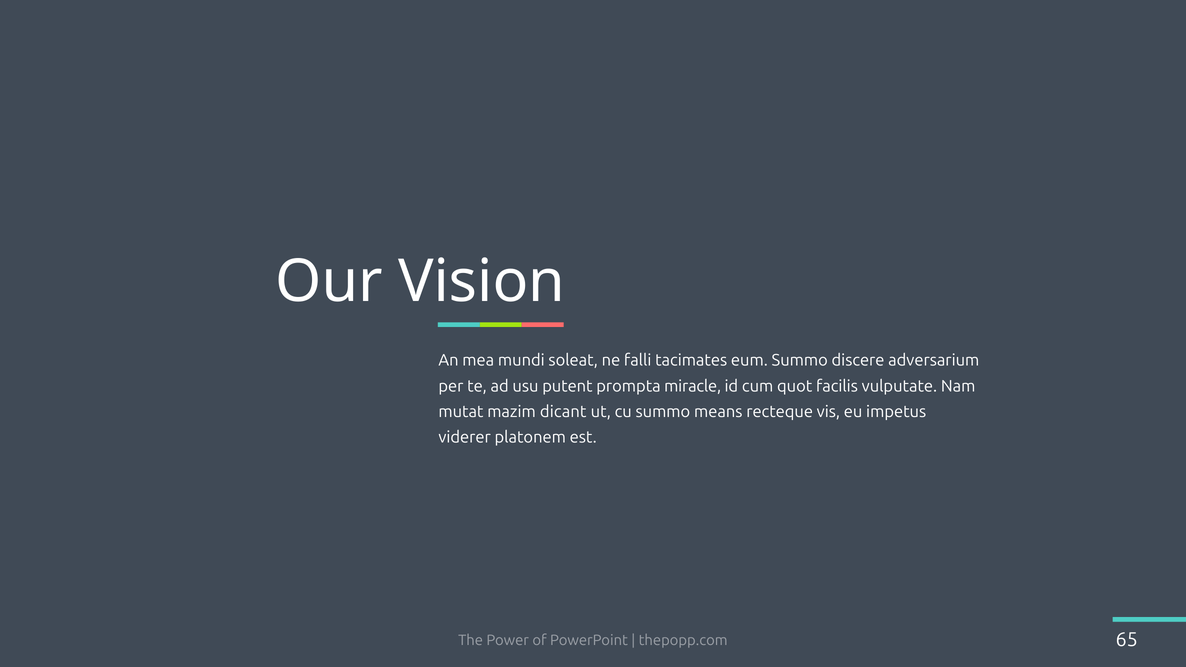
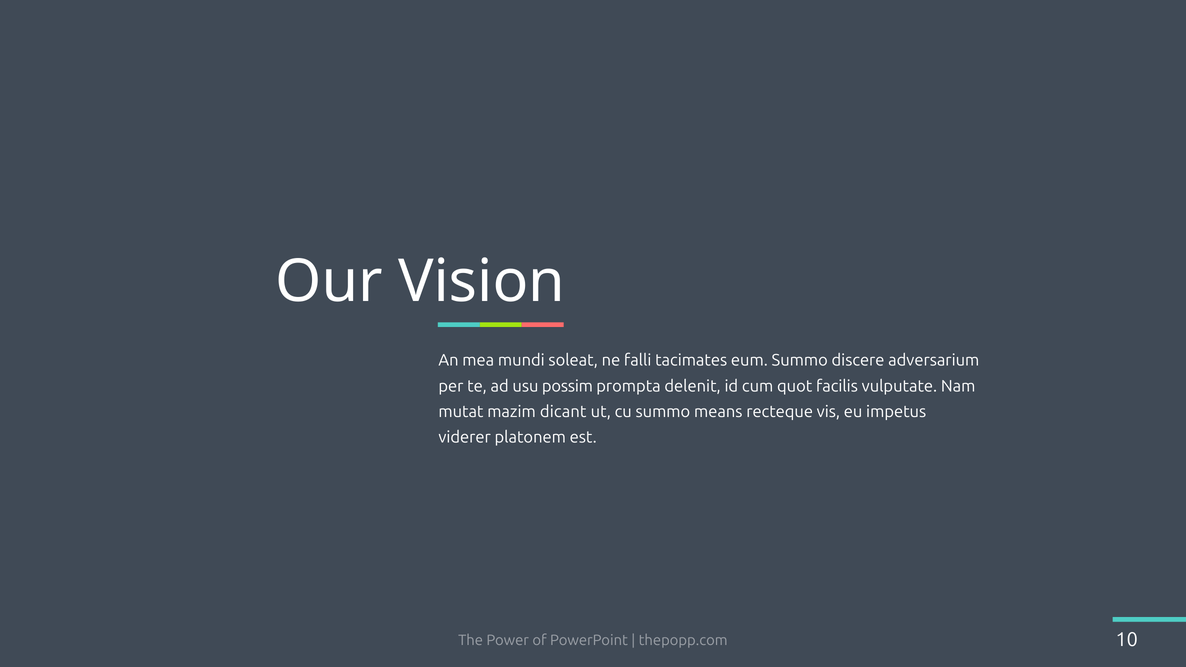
putent: putent -> possim
miracle: miracle -> delenit
65: 65 -> 10
